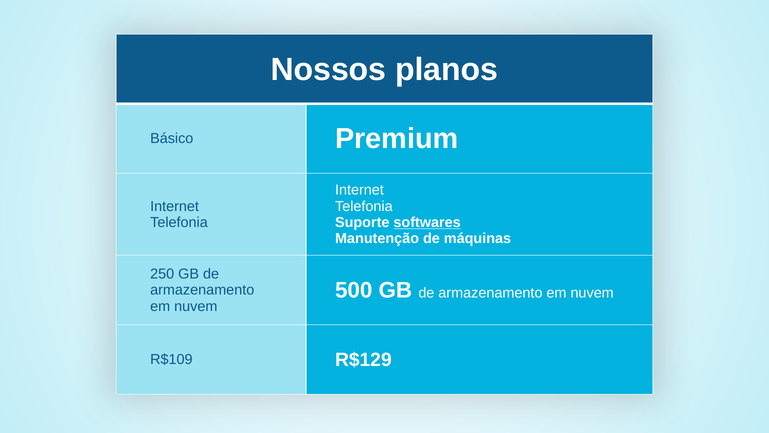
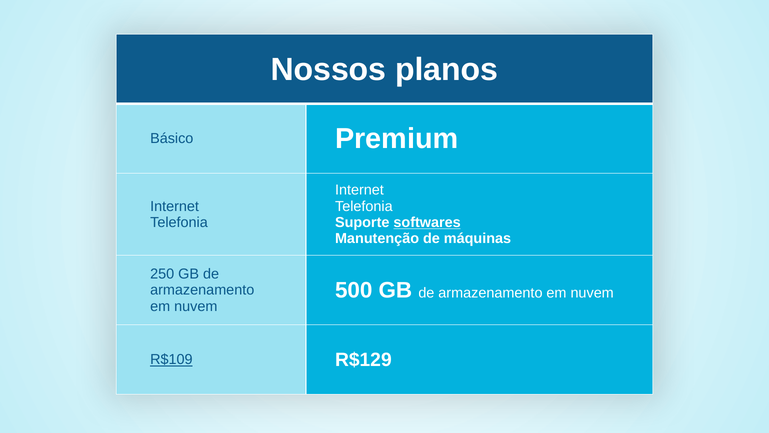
R$109 underline: none -> present
